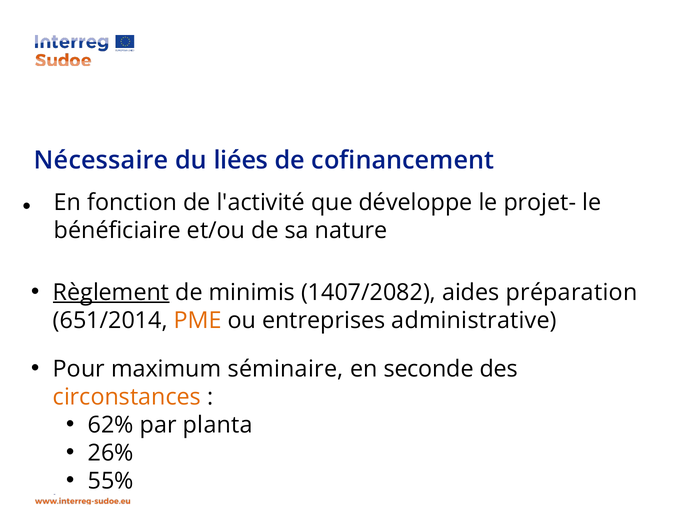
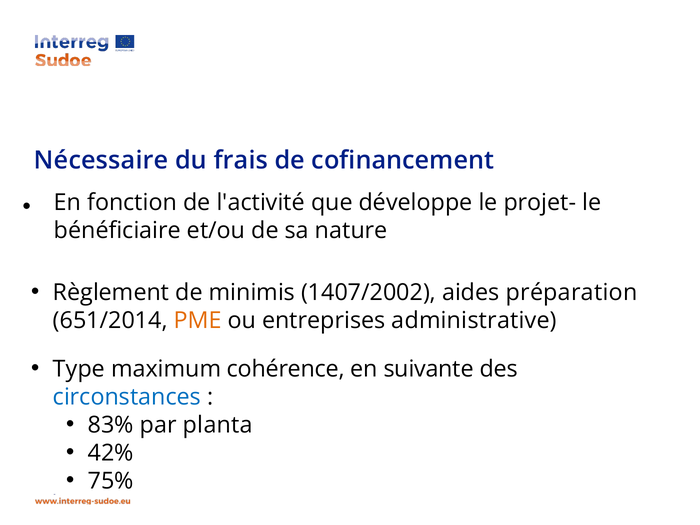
liées: liées -> frais
Règlement underline: present -> none
1407/2082: 1407/2082 -> 1407/2002
Pour: Pour -> Type
séminaire: séminaire -> cohérence
seconde: seconde -> suivante
circonstances colour: orange -> blue
62%: 62% -> 83%
26%: 26% -> 42%
55%: 55% -> 75%
